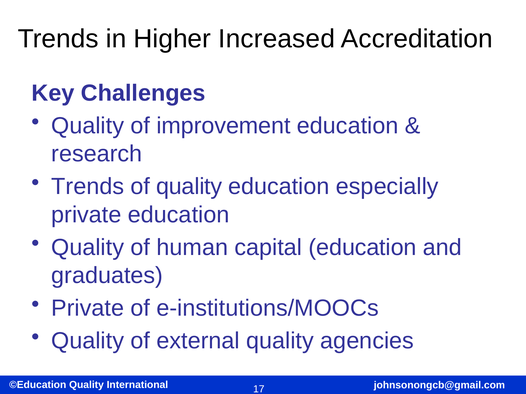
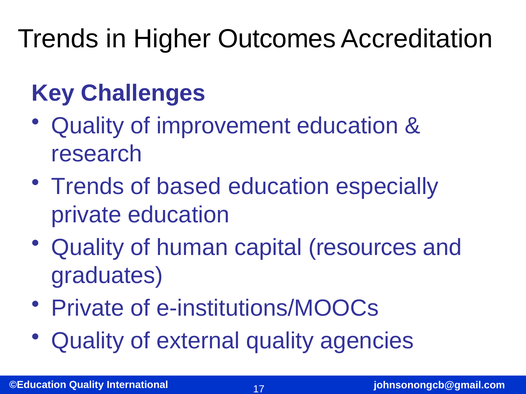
Increased: Increased -> Outcomes
of quality: quality -> based
capital education: education -> resources
